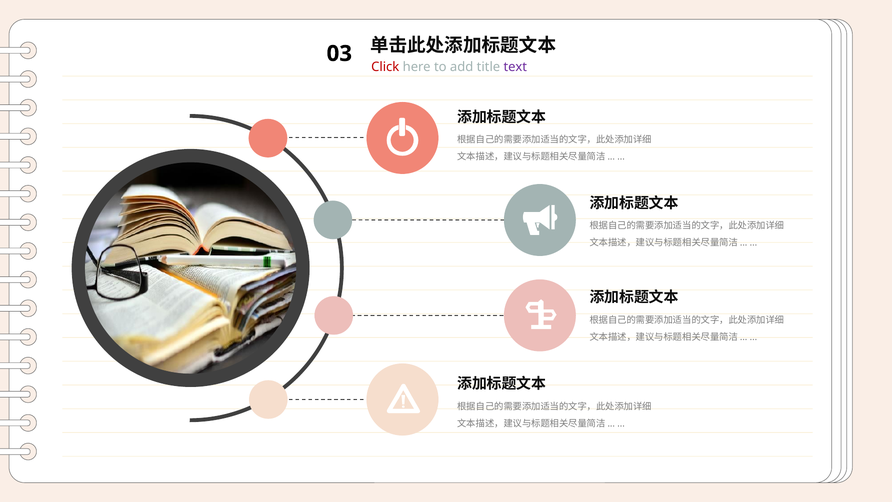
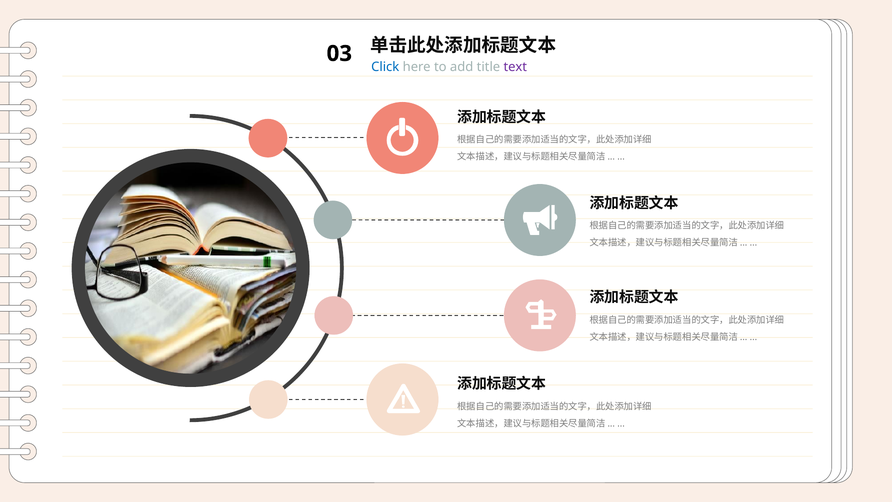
Click colour: red -> blue
